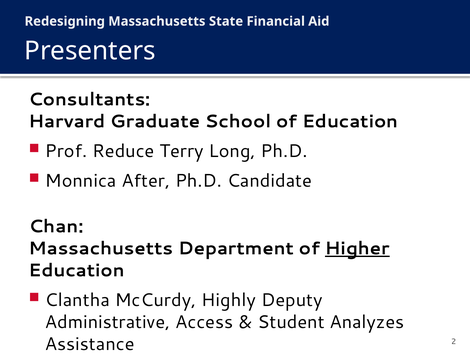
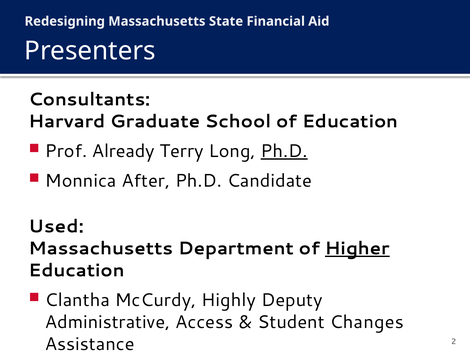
Reduce: Reduce -> Already
Ph.D at (284, 151) underline: none -> present
Chan: Chan -> Used
Analyzes: Analyzes -> Changes
